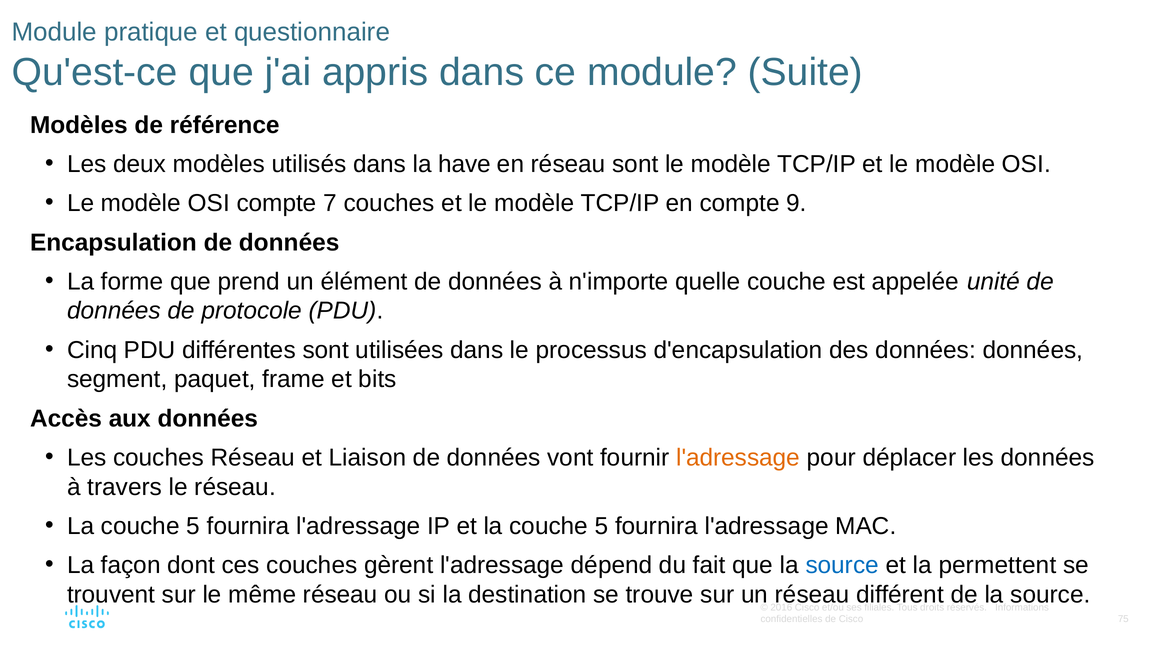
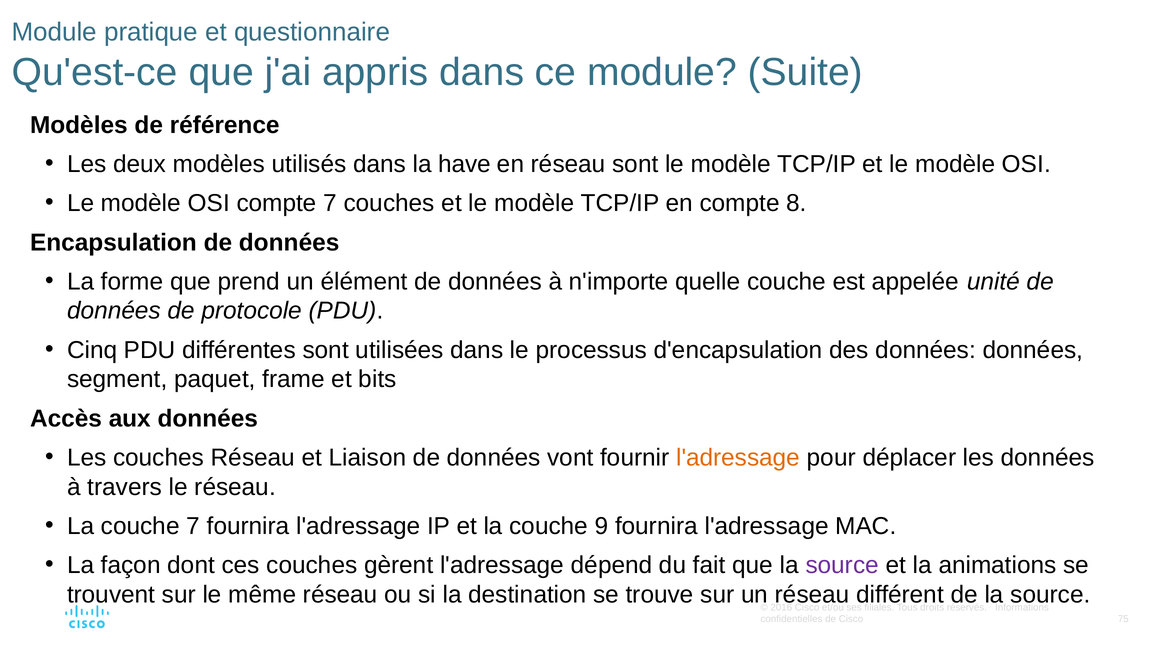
9: 9 -> 8
5 at (193, 526): 5 -> 7
et la couche 5: 5 -> 9
source at (842, 565) colour: blue -> purple
permettent: permettent -> animations
